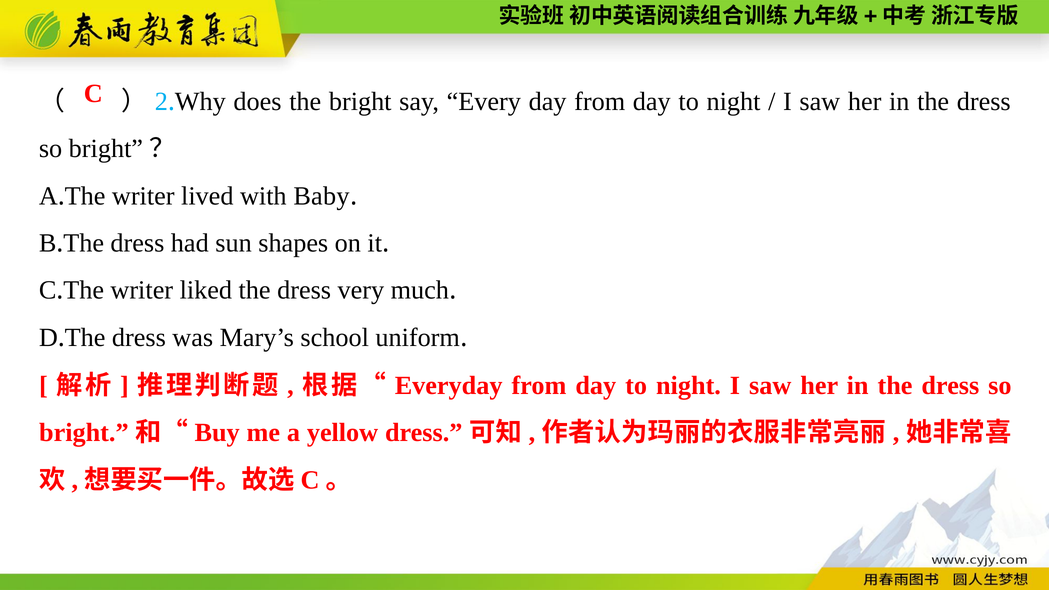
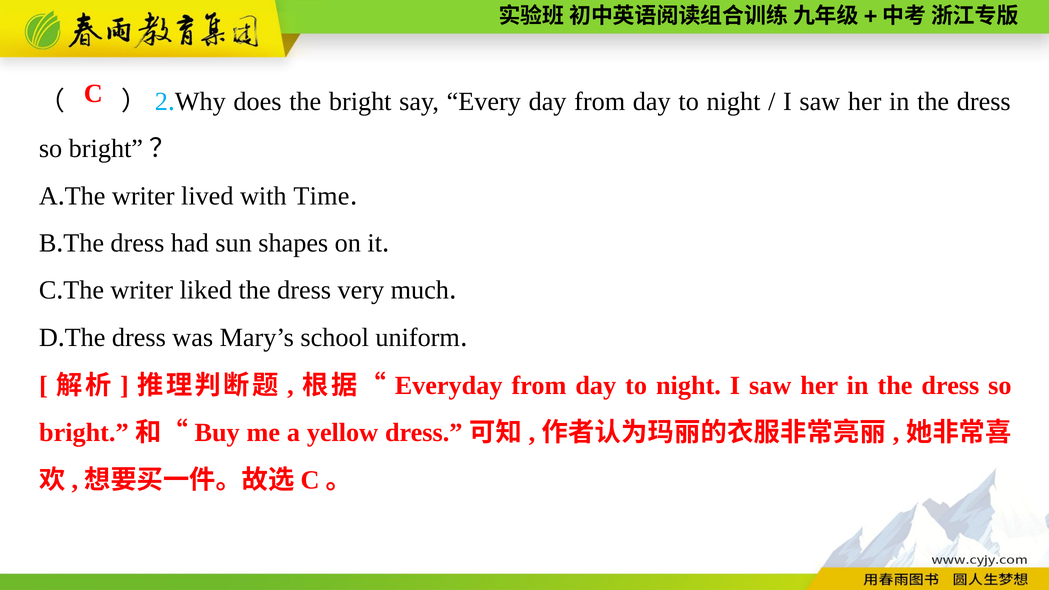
Baby: Baby -> Time
